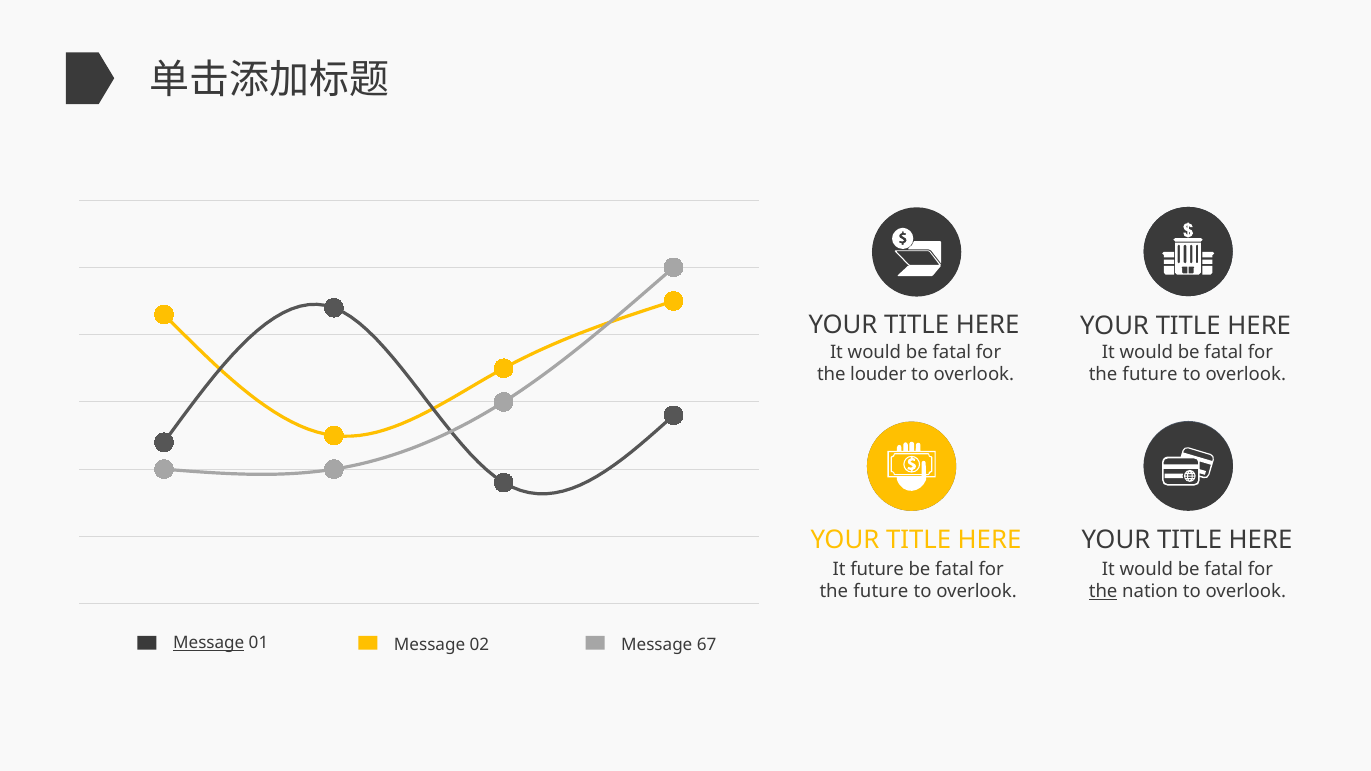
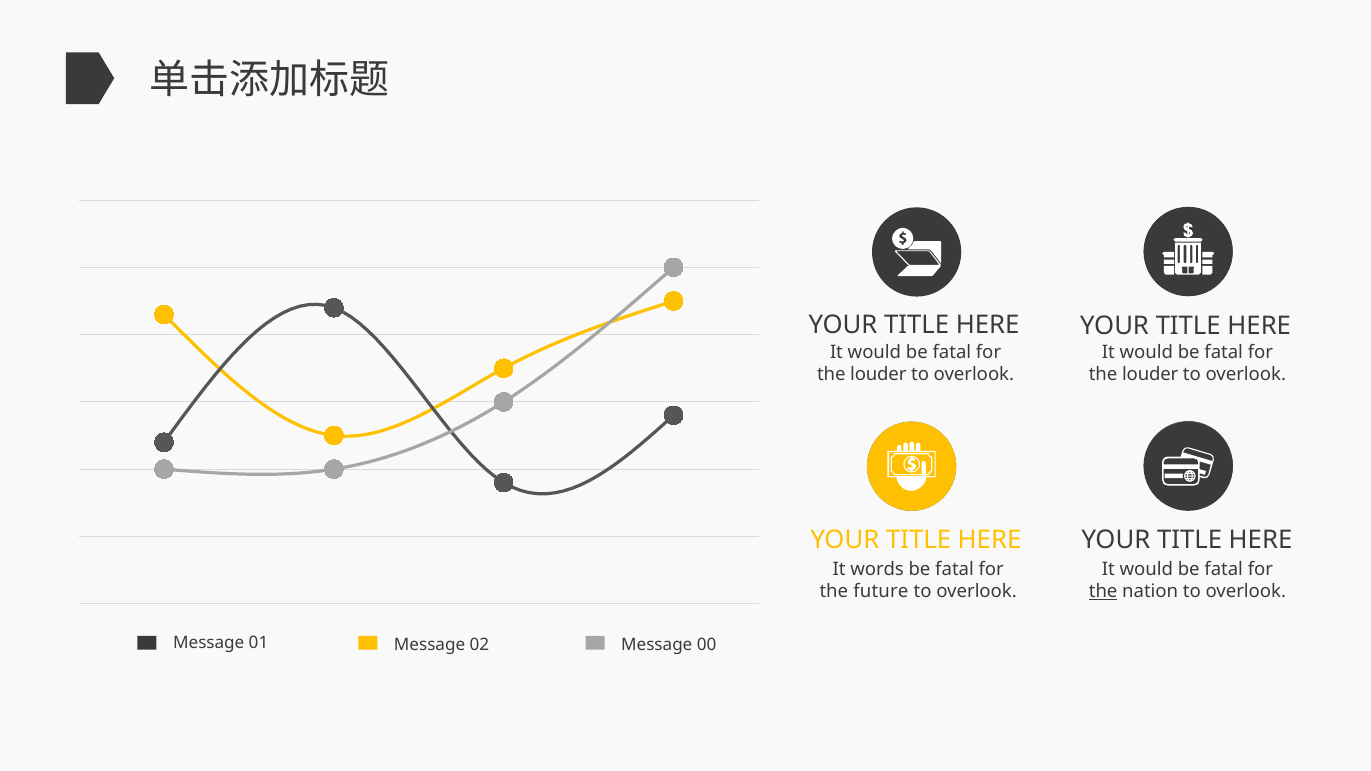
future at (1150, 374): future -> louder
It future: future -> words
Message at (209, 643) underline: present -> none
67: 67 -> 00
